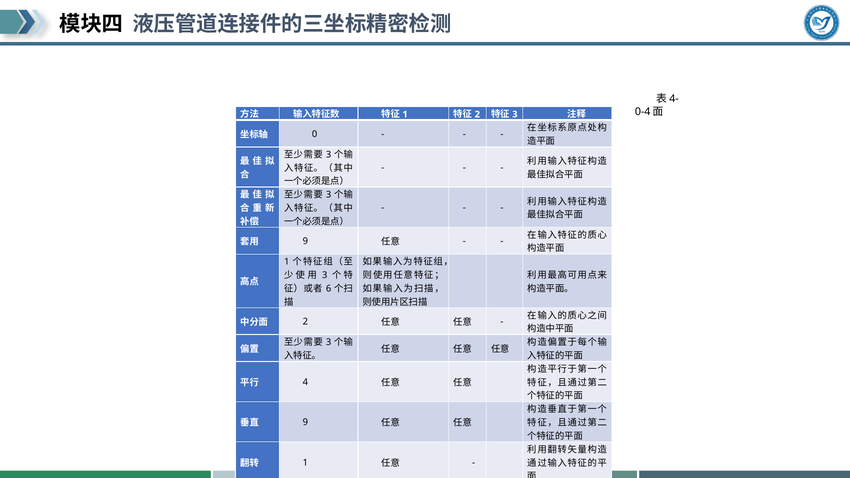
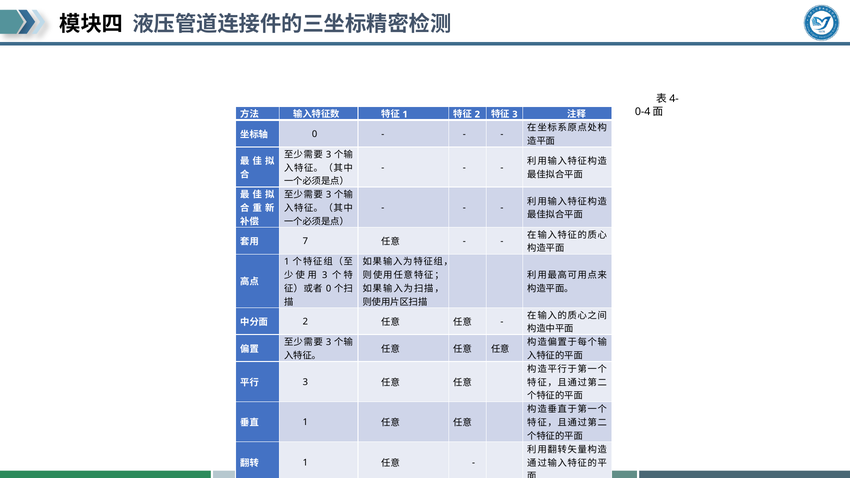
9 at (305, 241): 9 -> 7
6 at (329, 289): 6 -> 0
4 at (305, 382): 4 -> 3
9 at (305, 422): 9 -> 1
